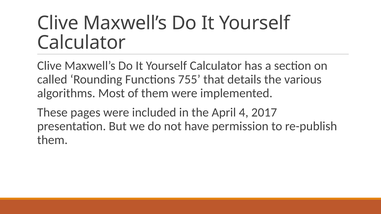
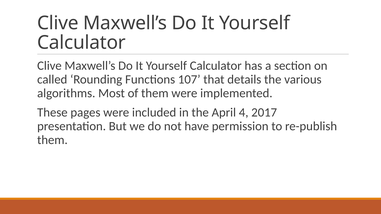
755: 755 -> 107
